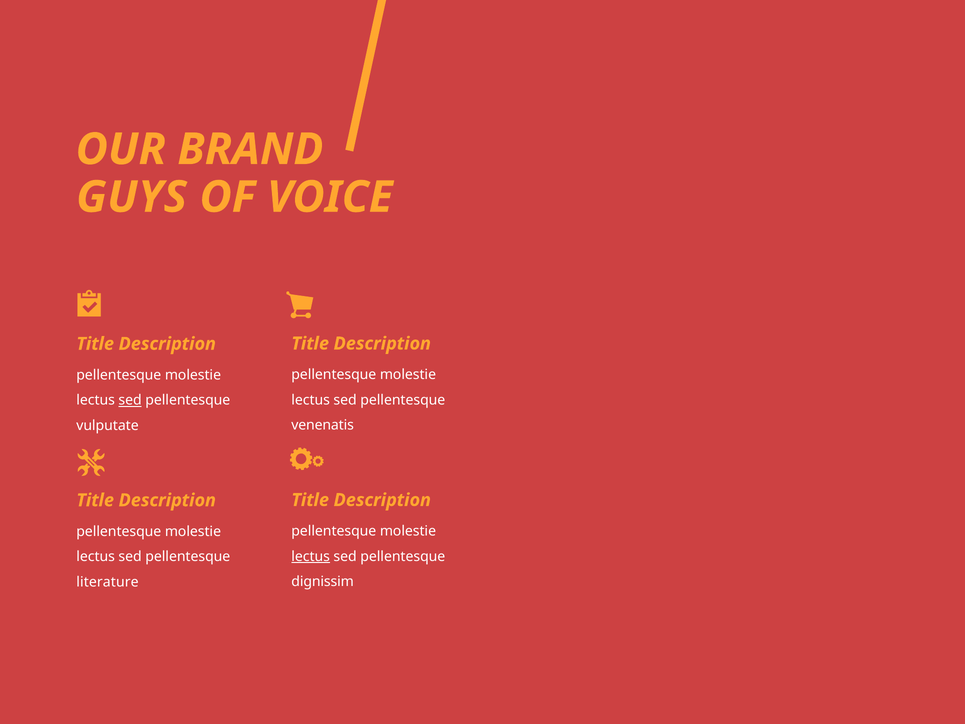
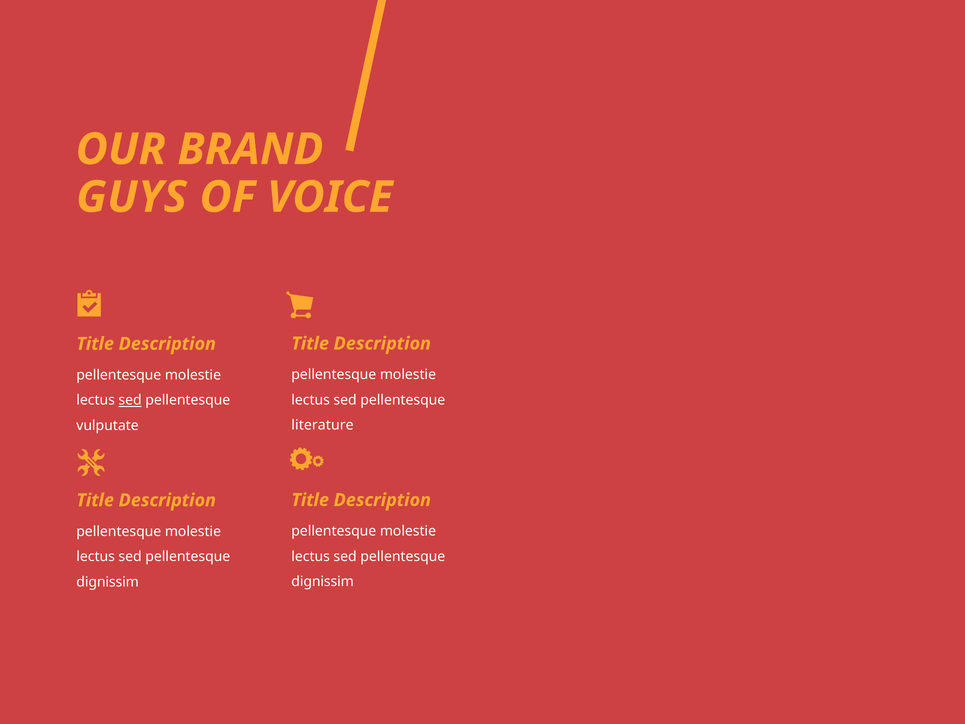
venenatis: venenatis -> literature
lectus at (311, 556) underline: present -> none
literature at (107, 582): literature -> dignissim
